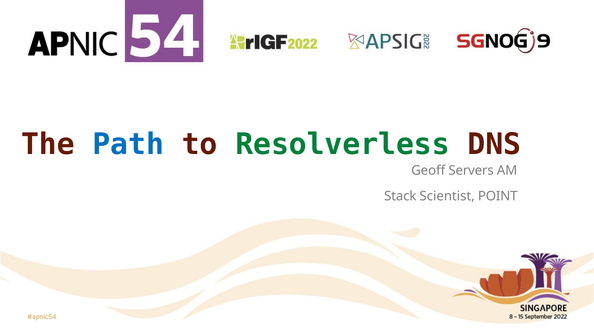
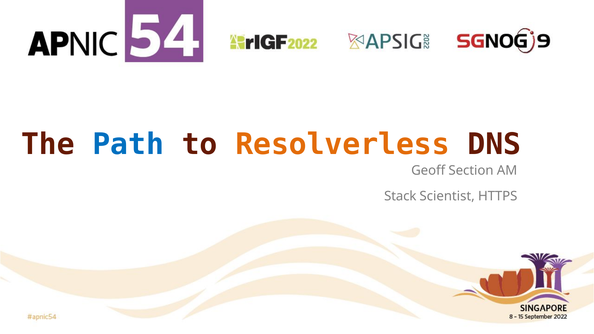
Resolverless colour: green -> orange
Servers: Servers -> Section
POINT: POINT -> HTTPS
